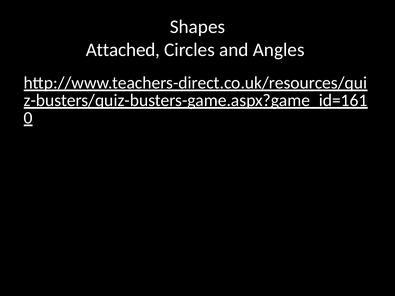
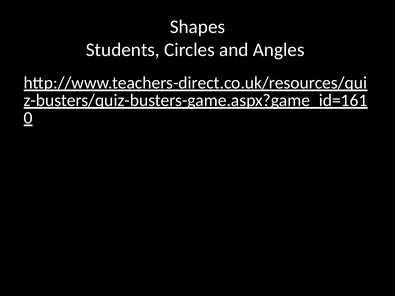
Attached: Attached -> Students
